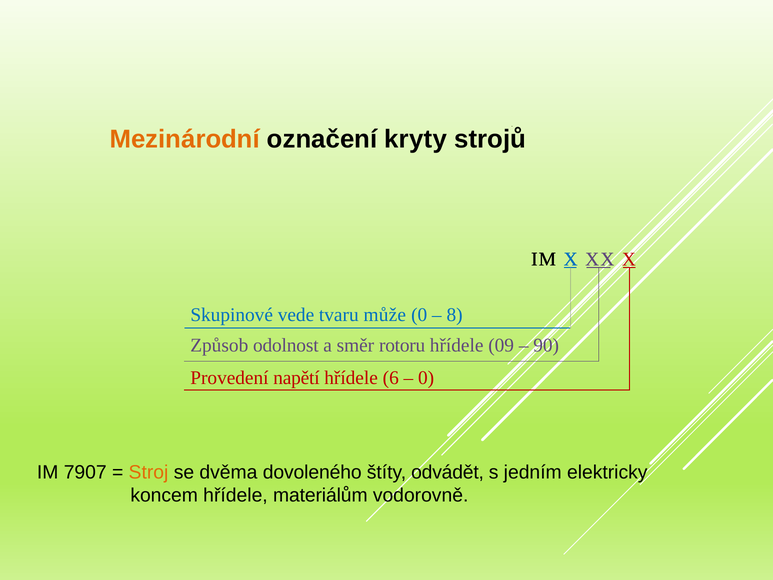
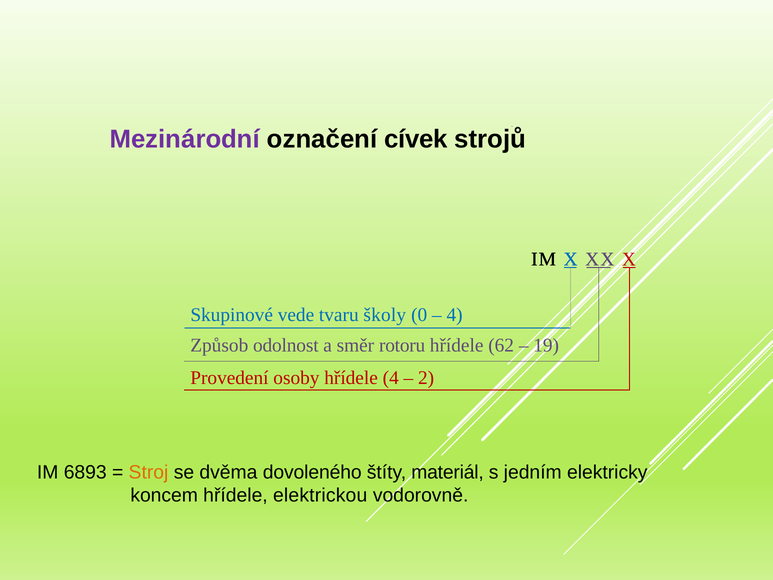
Mezinárodní colour: orange -> purple
kryty: kryty -> cívek
může: může -> školy
8 at (455, 315): 8 -> 4
09: 09 -> 62
90: 90 -> 19
napětí: napětí -> osoby
hřídele 6: 6 -> 4
0 at (426, 378): 0 -> 2
7907: 7907 -> 6893
odvádět: odvádět -> materiál
materiálům: materiálům -> elektrickou
